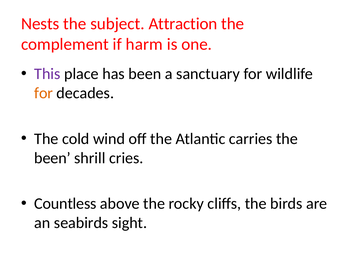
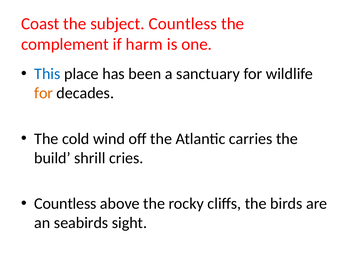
Nests: Nests -> Coast
subject Attraction: Attraction -> Countless
This colour: purple -> blue
been at (52, 158): been -> build
